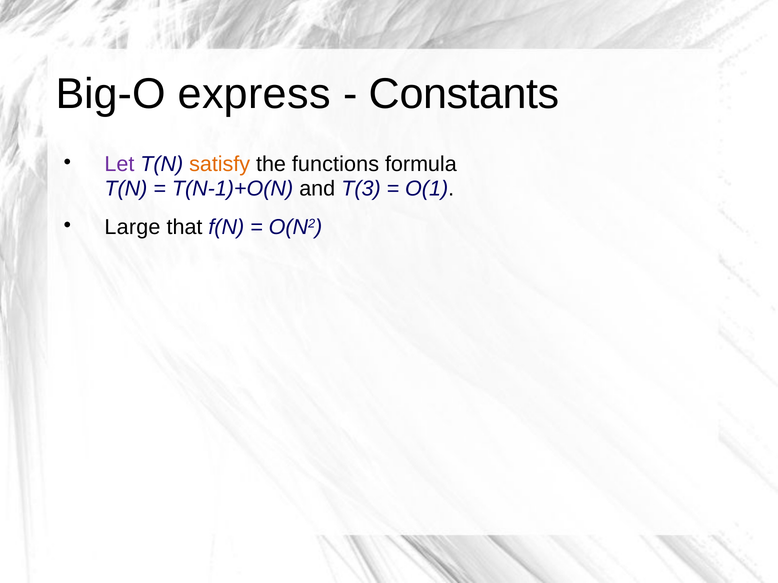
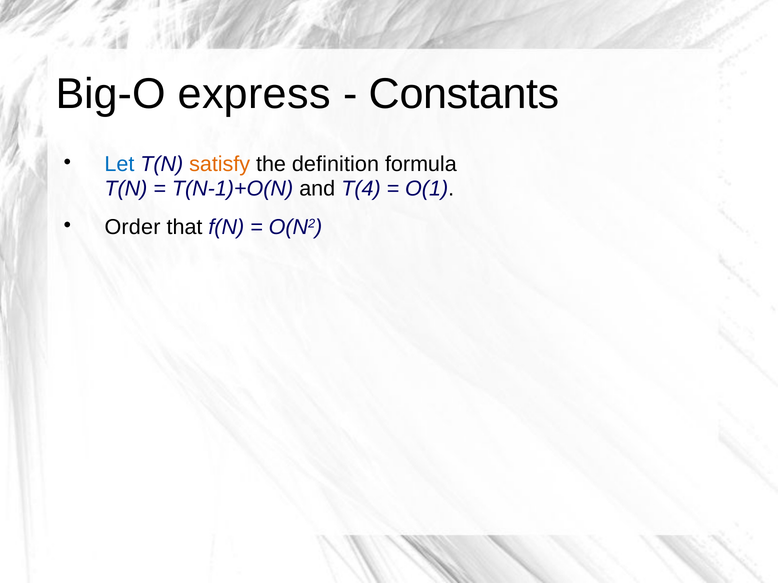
Let colour: purple -> blue
functions: functions -> definition
T(3: T(3 -> T(4
Large: Large -> Order
